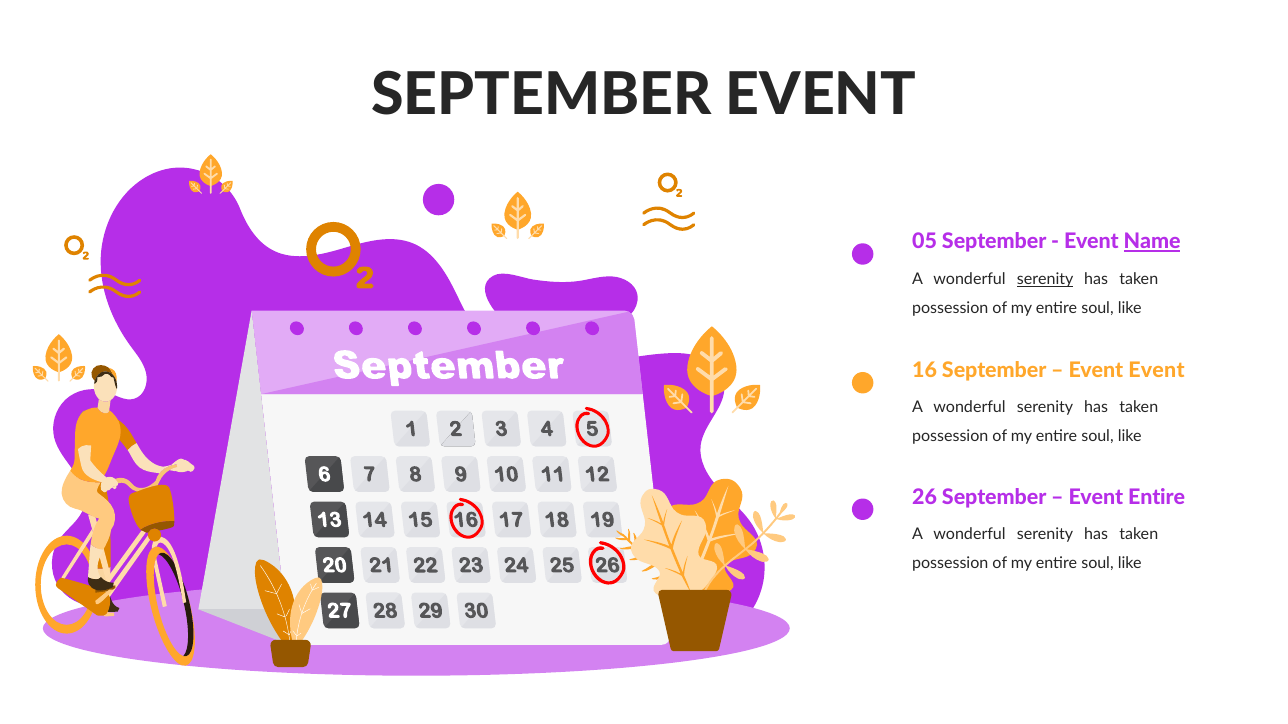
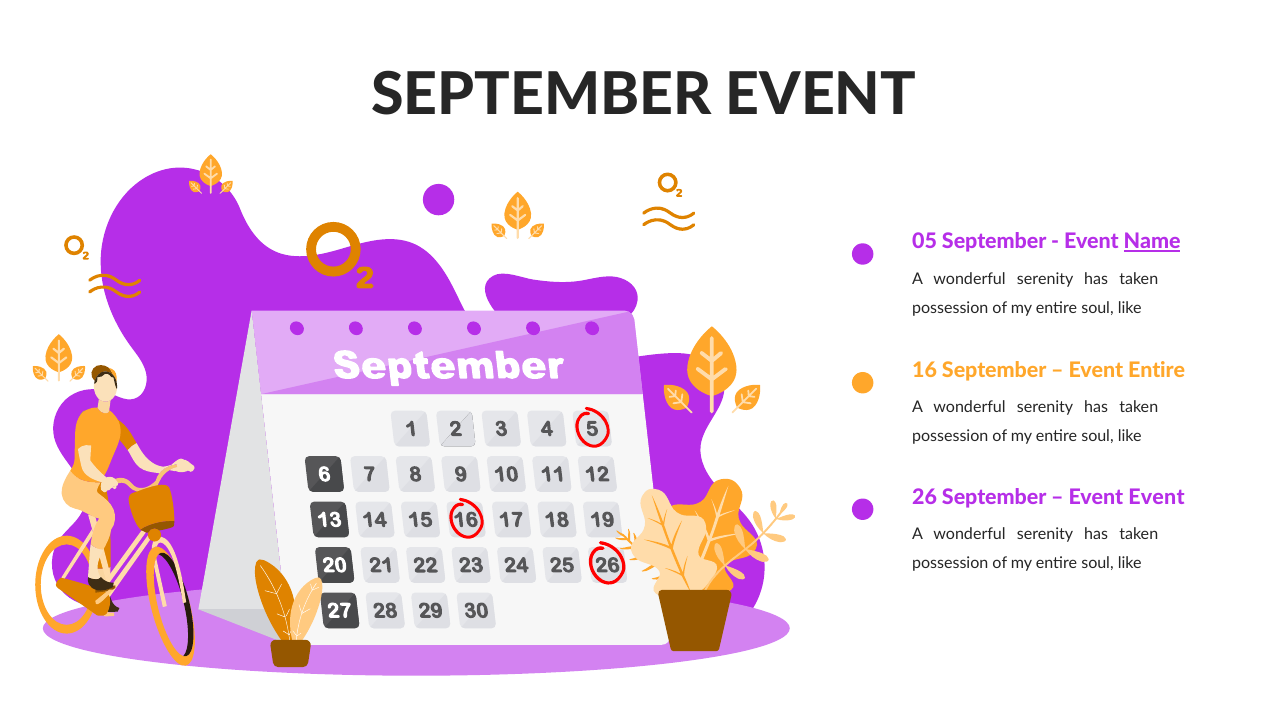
serenity at (1045, 279) underline: present -> none
Event Event: Event -> Entire
Event Entire: Entire -> Event
